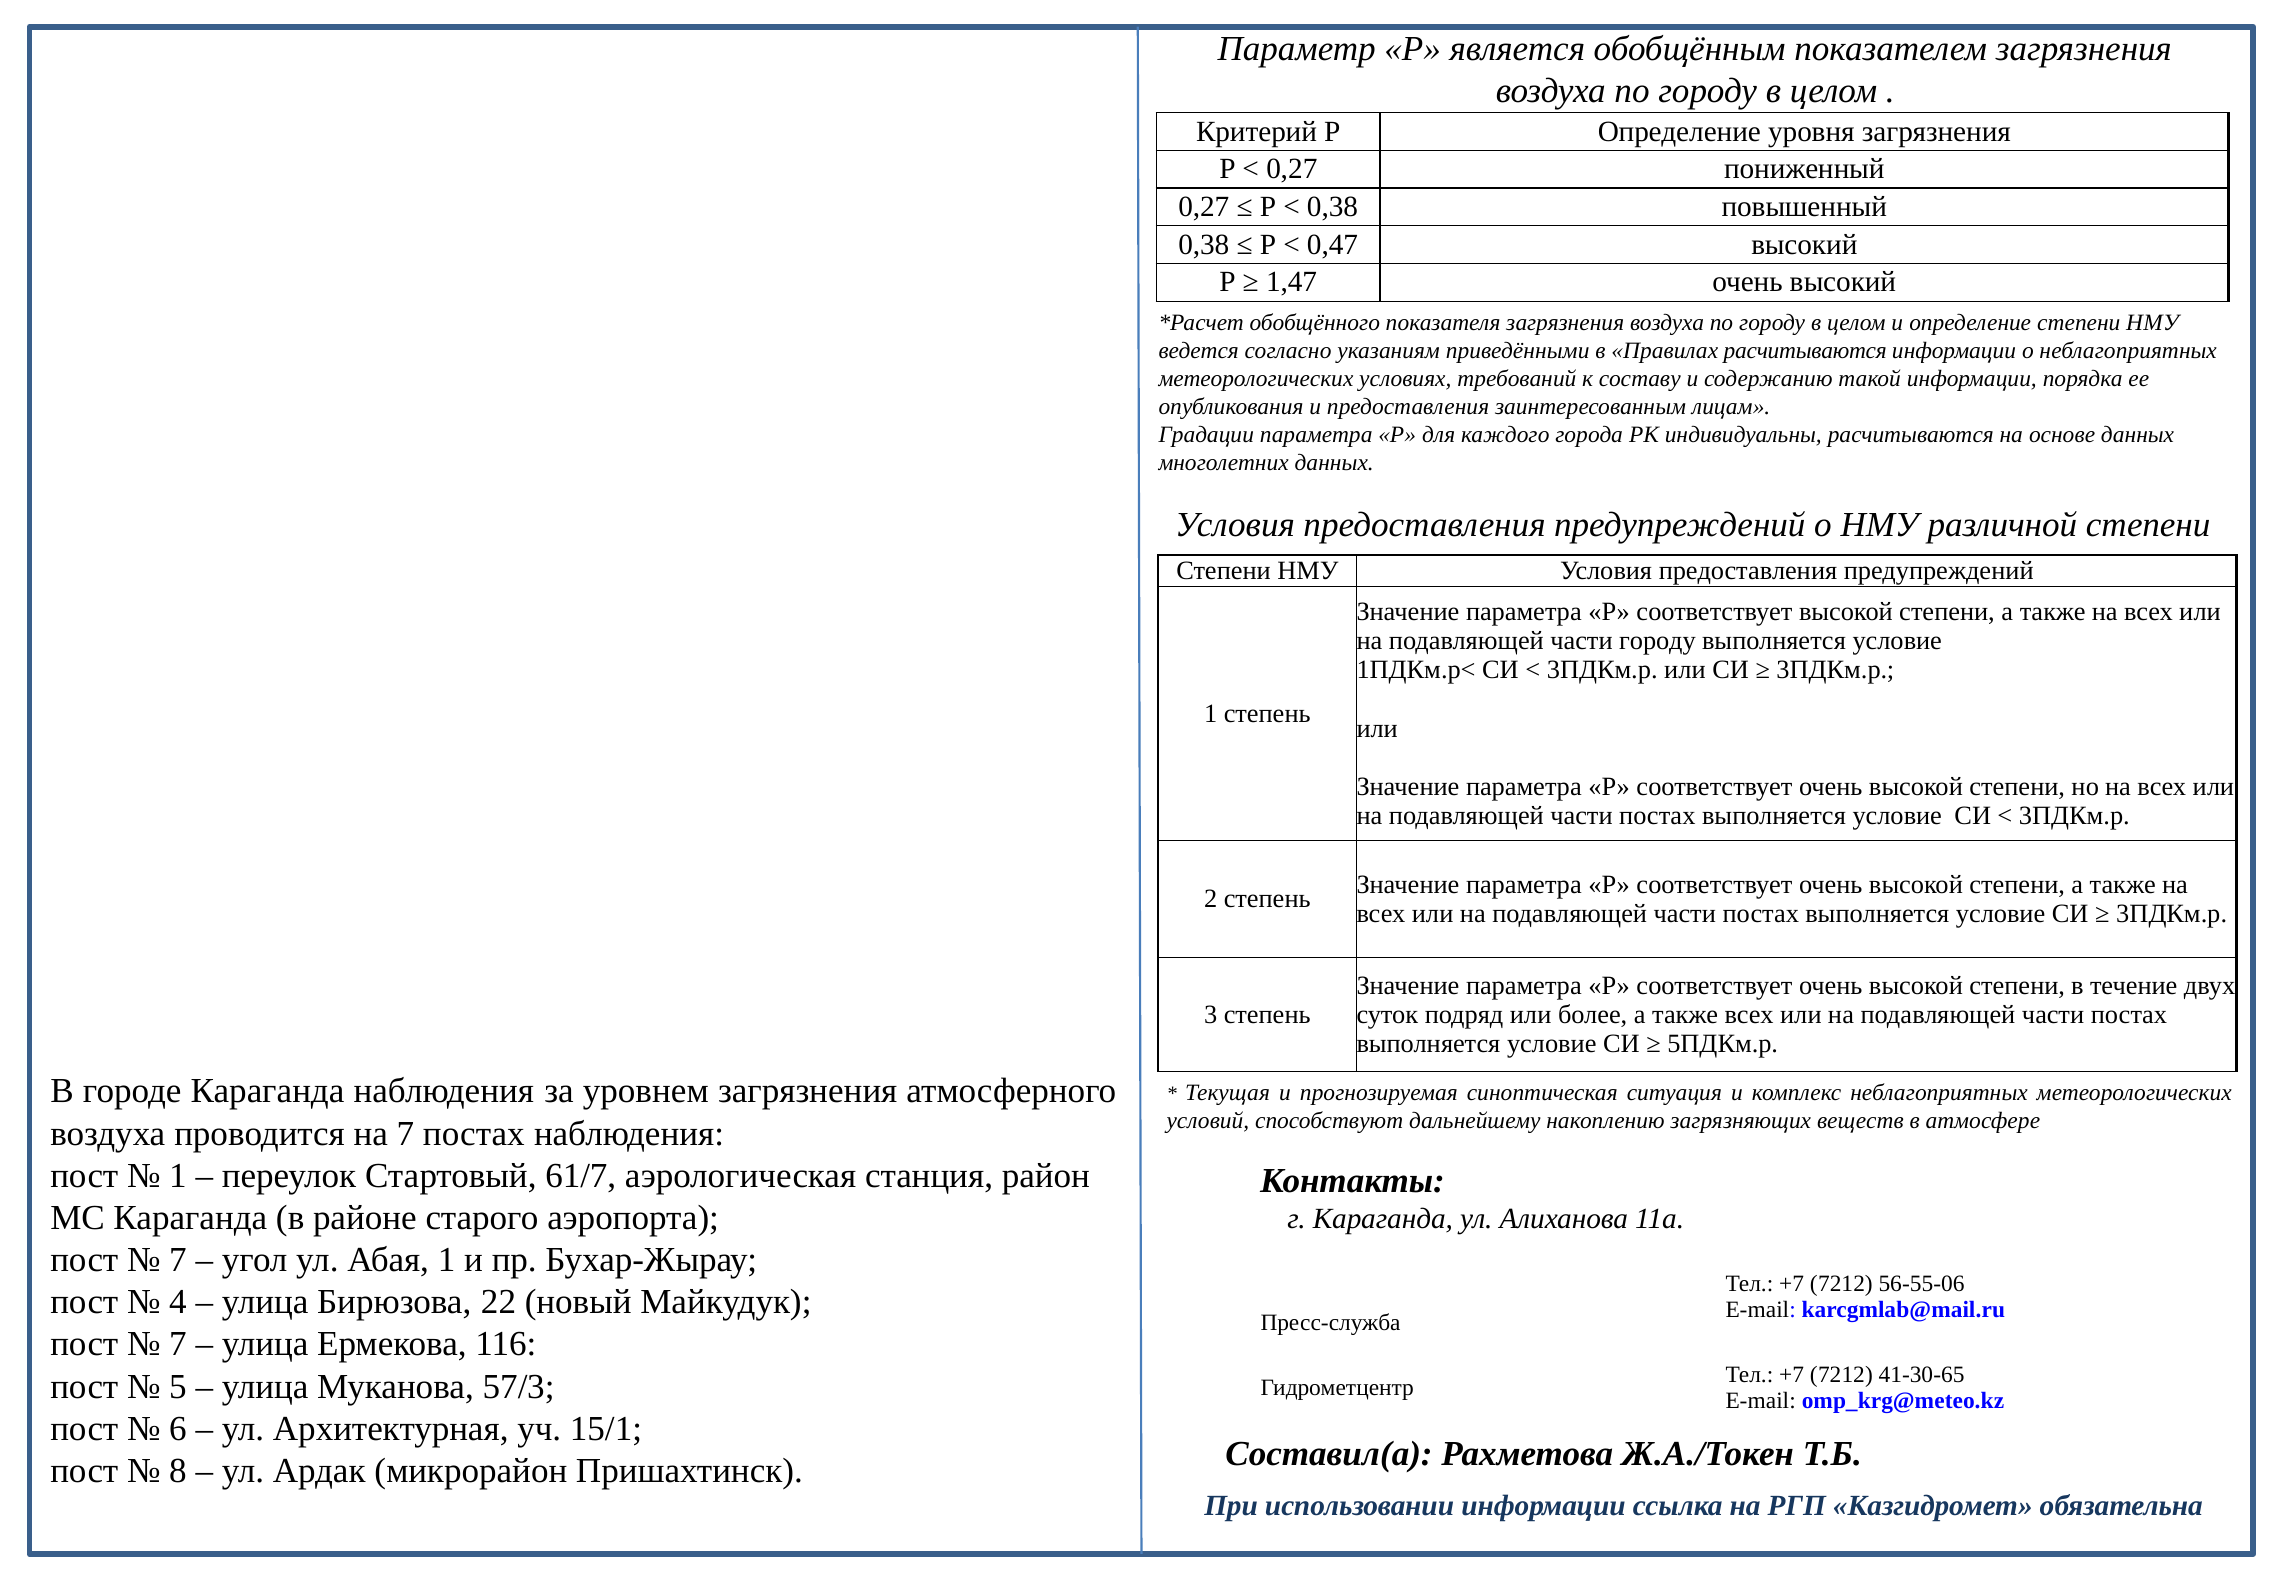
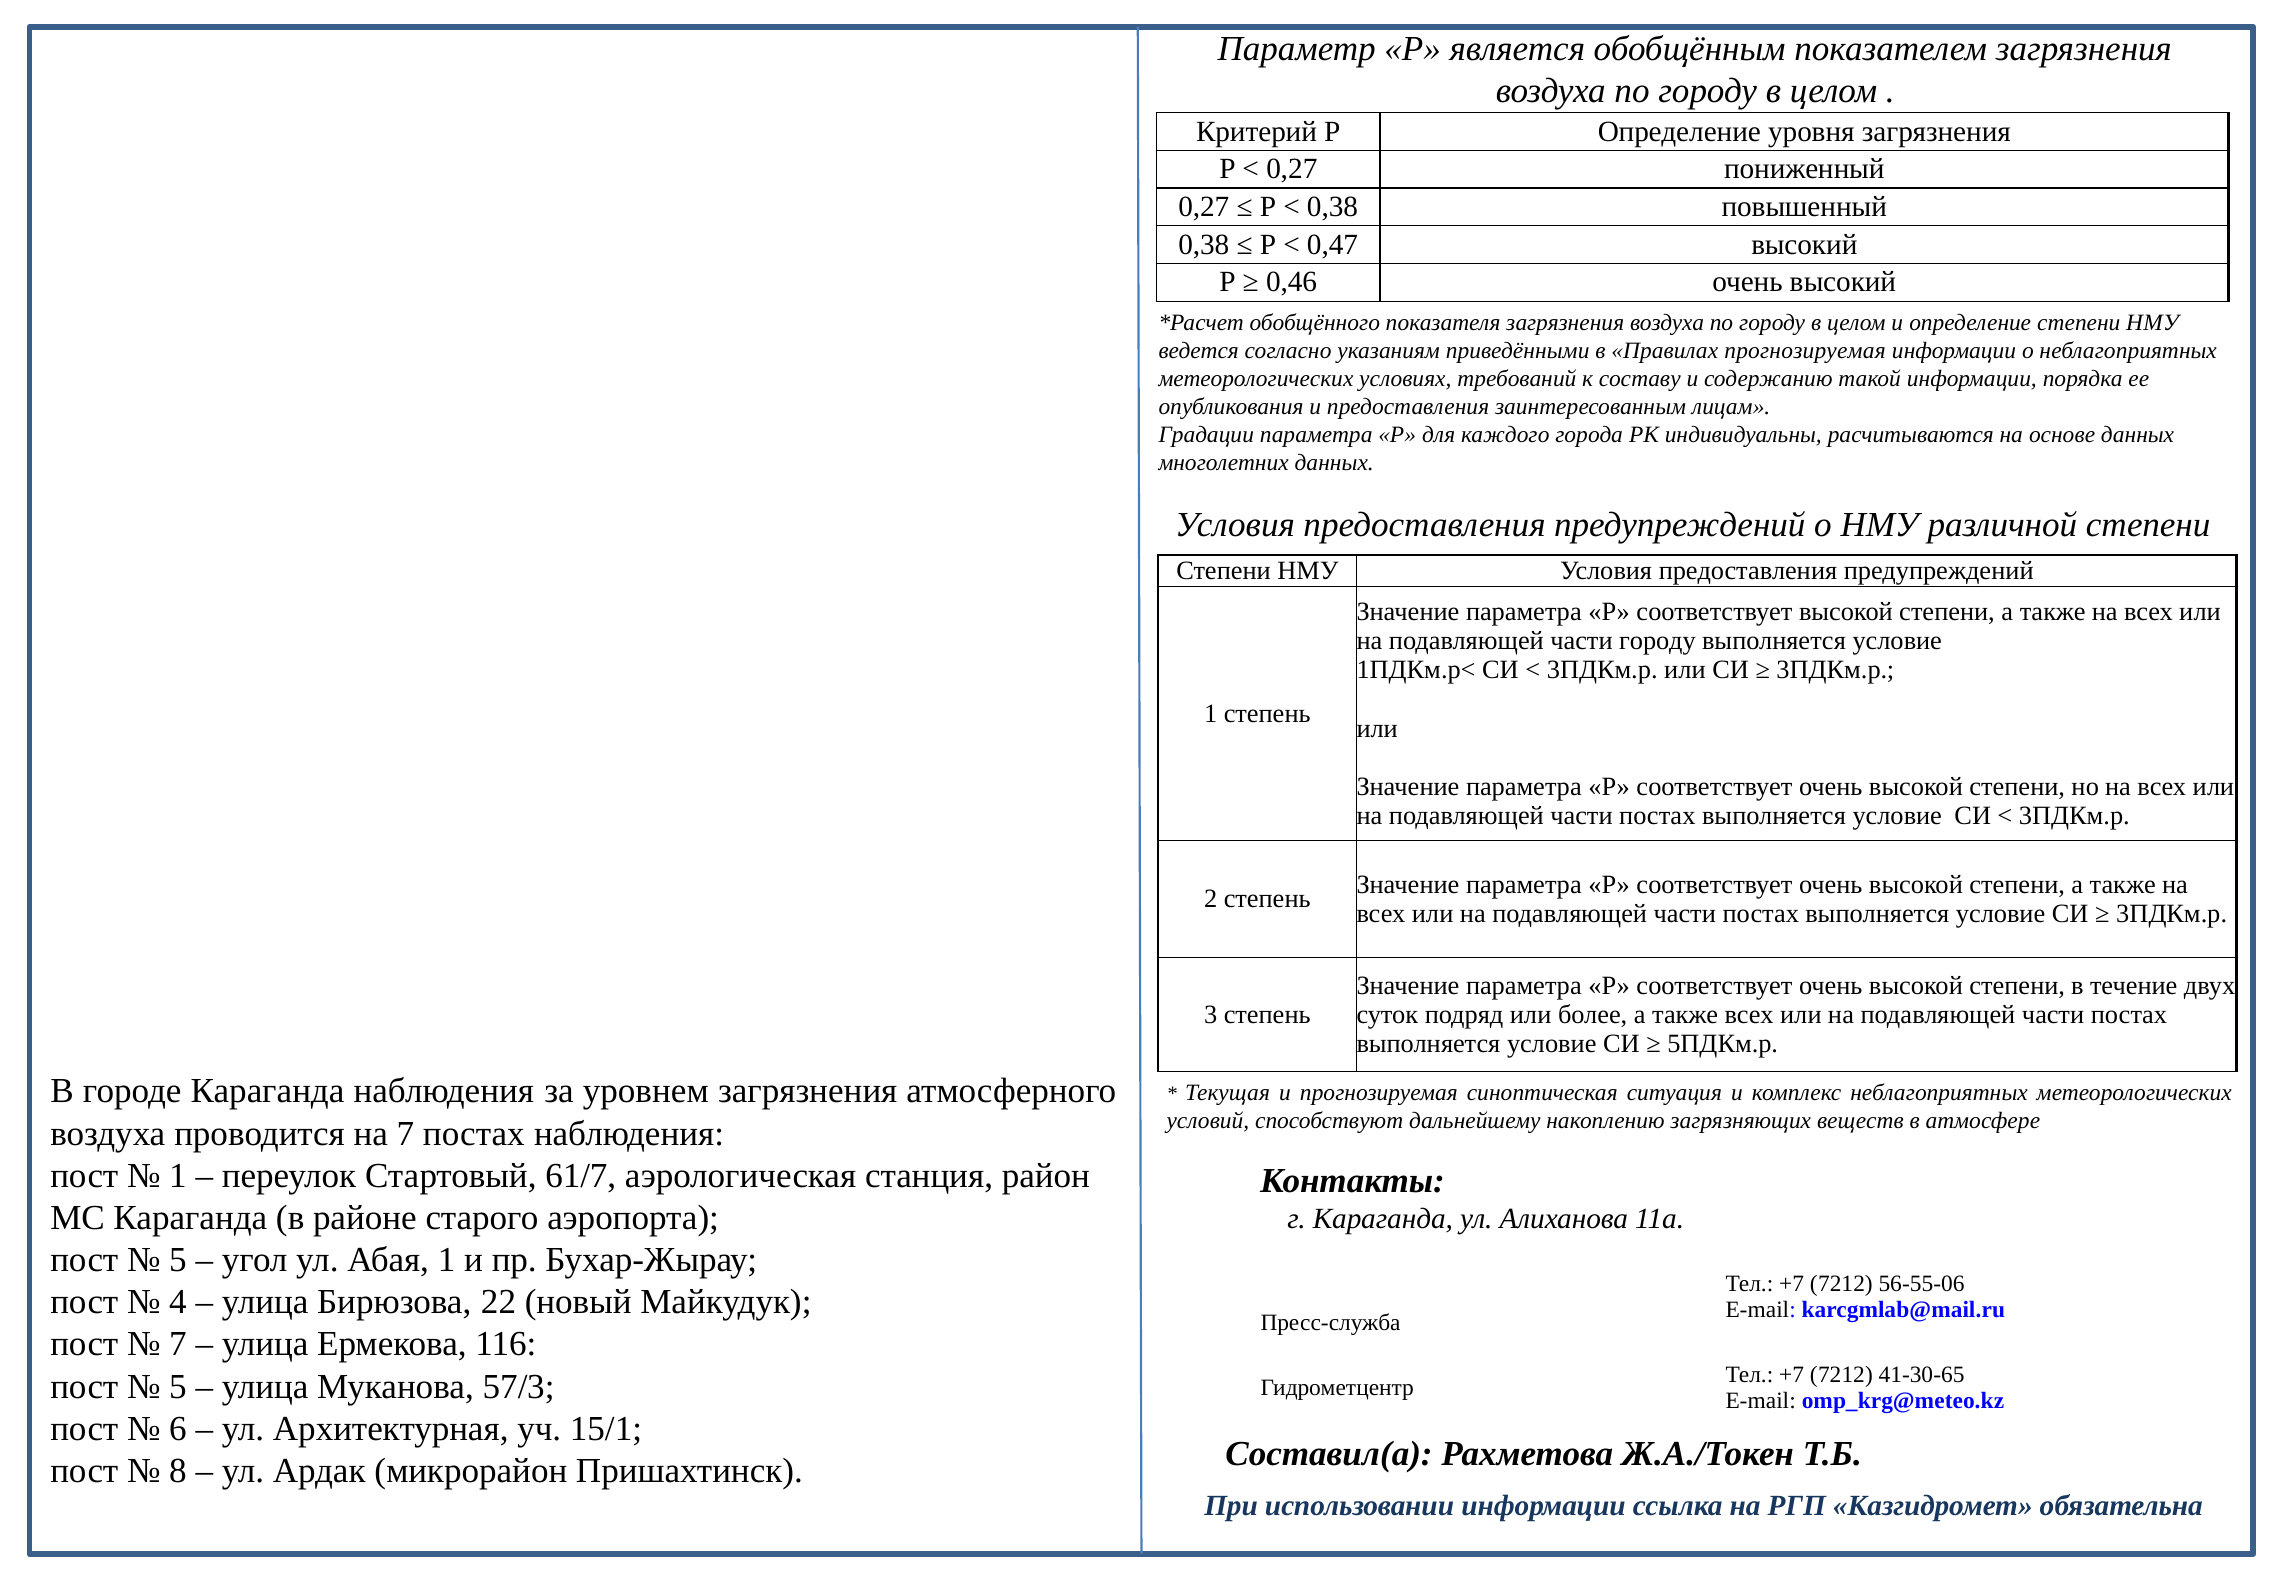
1,47: 1,47 -> 0,46
Правилах расчитываются: расчитываются -> прогнозируемая
7 at (178, 1260): 7 -> 5
